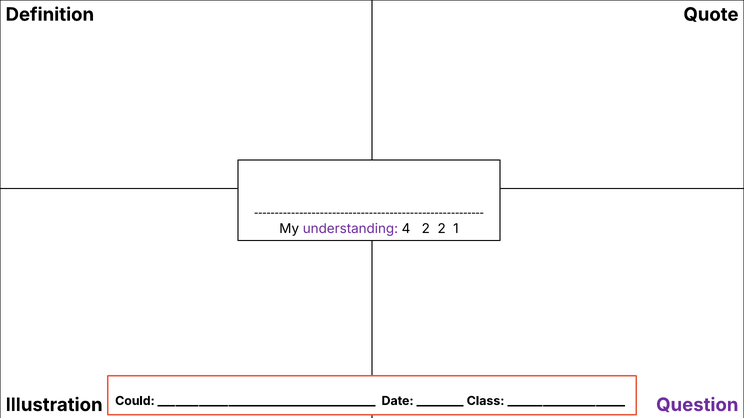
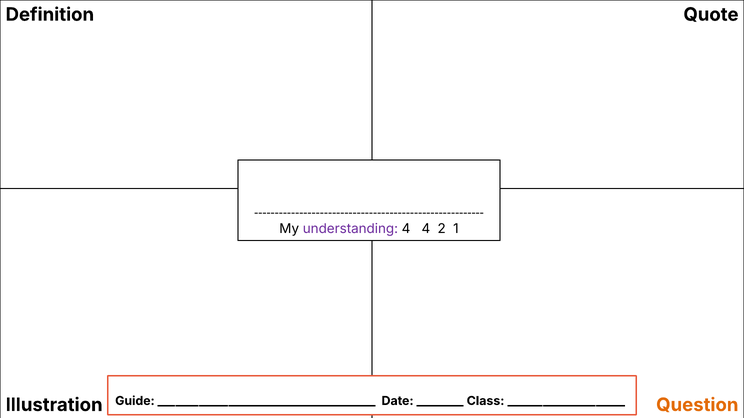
4 2: 2 -> 4
Could: Could -> Guide
Question colour: purple -> orange
